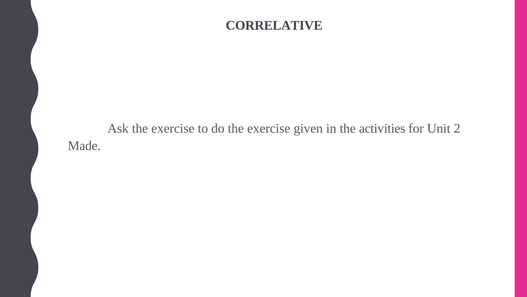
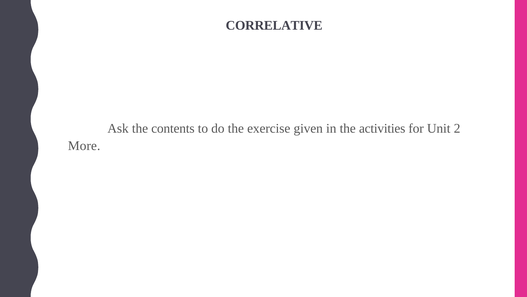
Ask the exercise: exercise -> contents
Made: Made -> More
